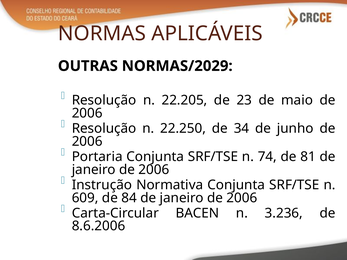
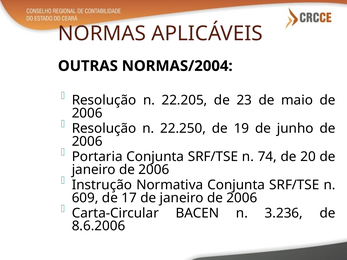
NORMAS/2029: NORMAS/2029 -> NORMAS/2004
34: 34 -> 19
81: 81 -> 20
84: 84 -> 17
